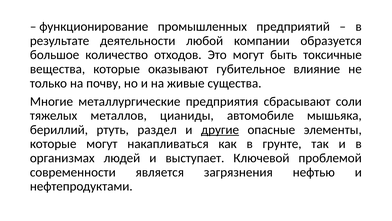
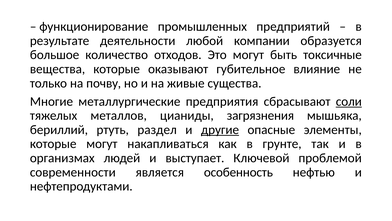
соли underline: none -> present
автомобиле: автомобиле -> загрязнения
загрязнения: загрязнения -> особенность
